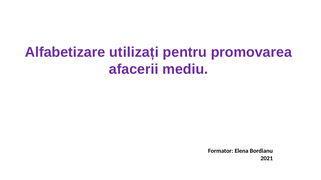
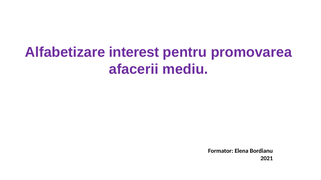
utilizați: utilizați -> interest
